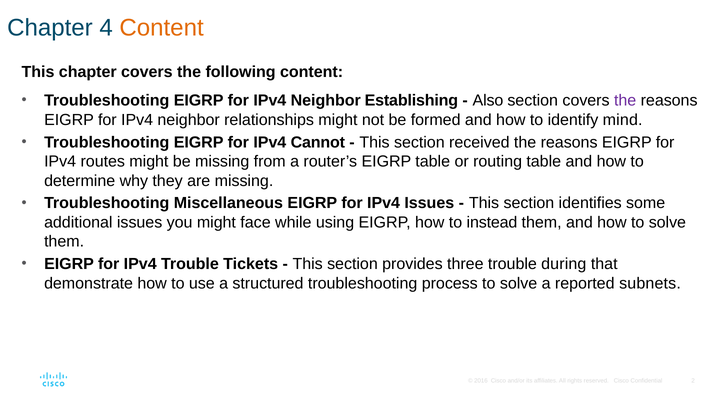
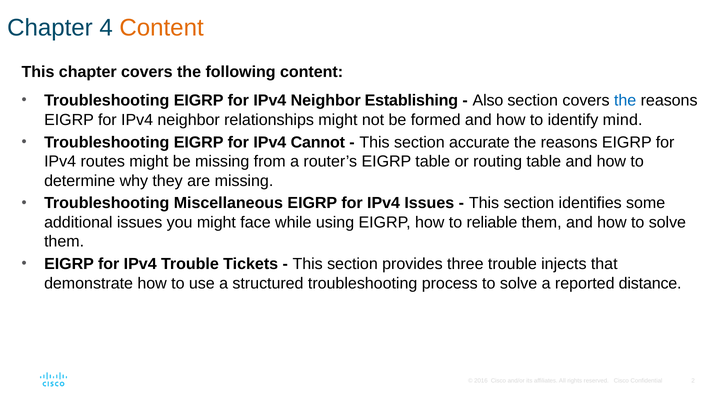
the at (625, 101) colour: purple -> blue
received: received -> accurate
instead: instead -> reliable
during: during -> injects
subnets: subnets -> distance
